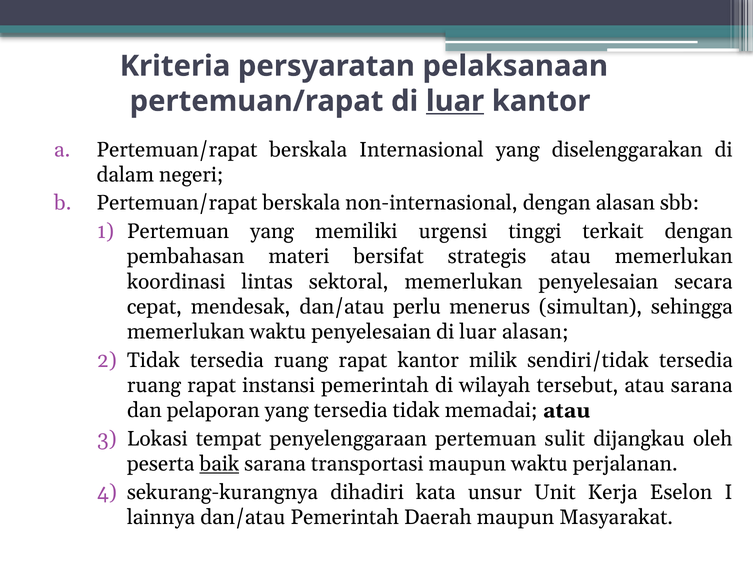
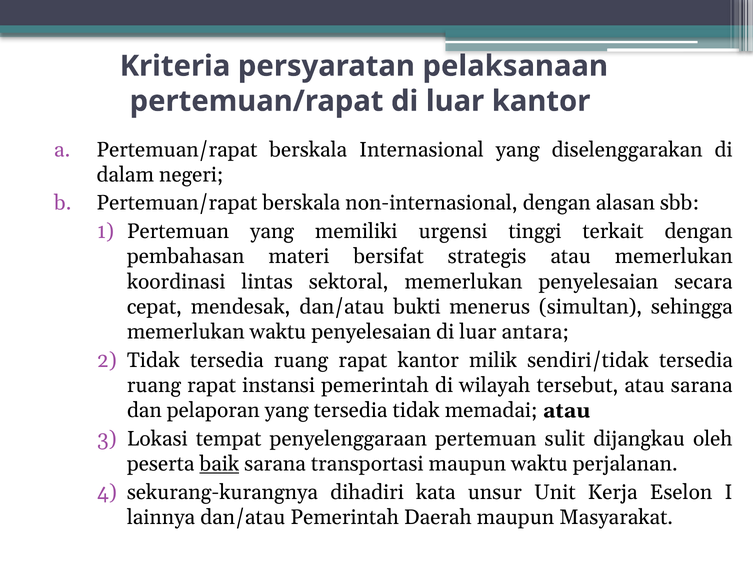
luar at (455, 101) underline: present -> none
perlu: perlu -> bukti
luar alasan: alasan -> antara
